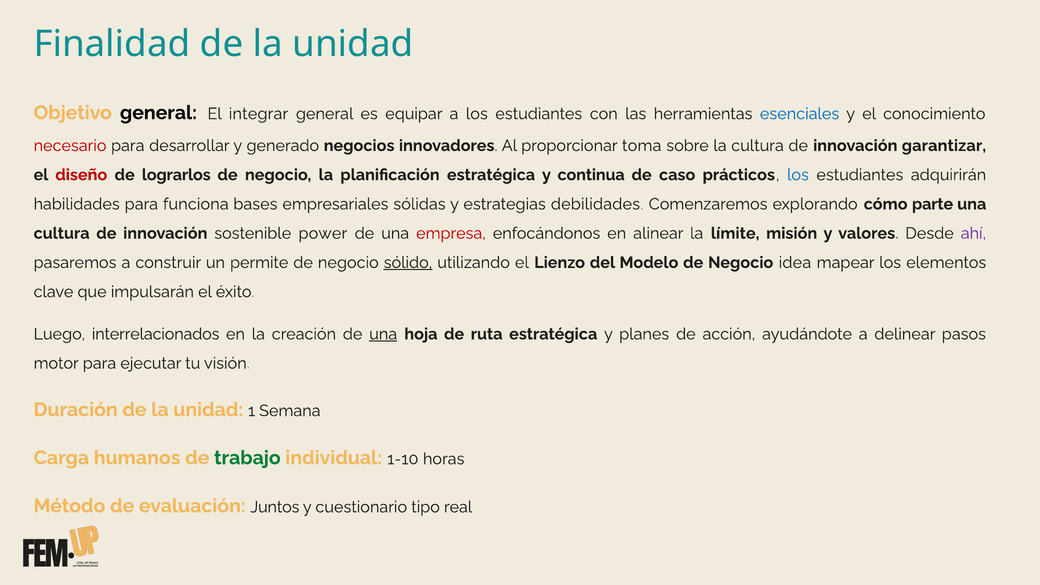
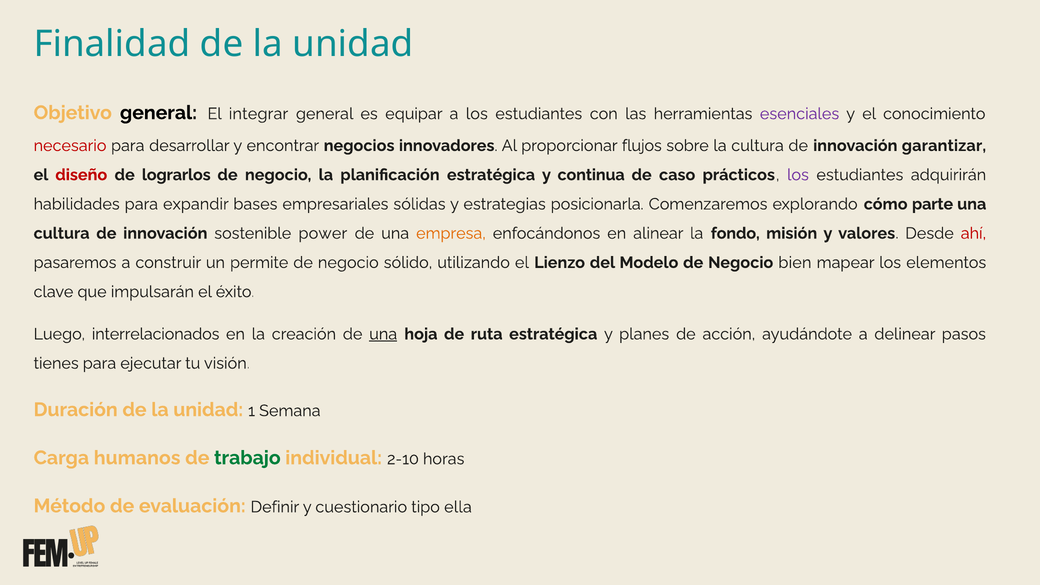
esenciales colour: blue -> purple
generado: generado -> encontrar
toma: toma -> flujos
los at (798, 175) colour: blue -> purple
funciona: funciona -> expandir
debilidades: debilidades -> posicionarla
empresa colour: red -> orange
límite: límite -> fondo
ahí colour: purple -> red
sólido underline: present -> none
idea: idea -> bien
motor: motor -> tienes
1-10: 1-10 -> 2-10
Juntos: Juntos -> Definir
real: real -> ella
